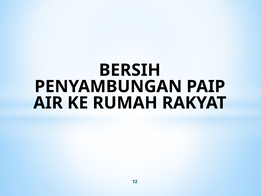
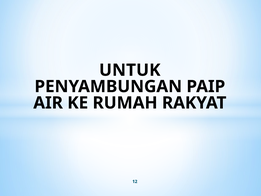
BERSIH: BERSIH -> UNTUK
